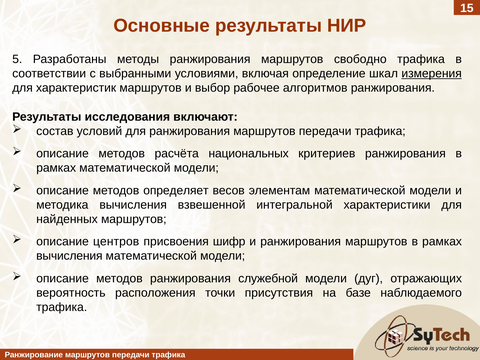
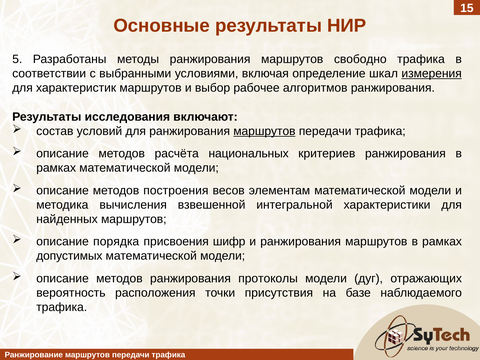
маршрутов at (264, 131) underline: none -> present
определяет: определяет -> построения
центров: центров -> порядка
вычисления at (69, 256): вычисления -> допустимых
служебной: служебной -> протоколы
